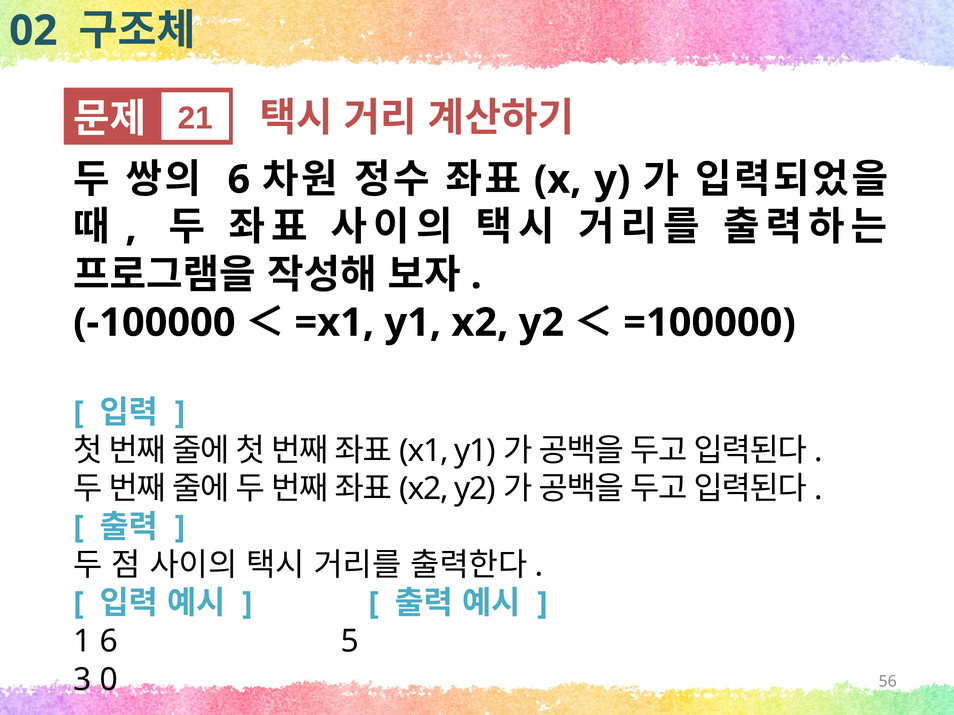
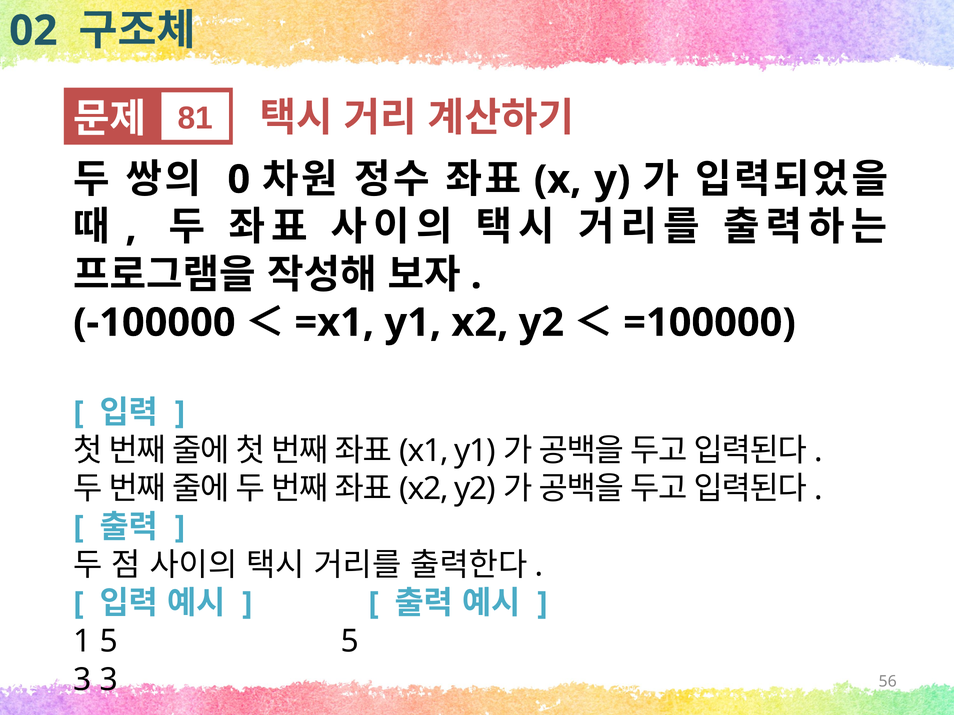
21: 21 -> 81
6 at (239, 180): 6 -> 0
1 6: 6 -> 5
3 0: 0 -> 3
